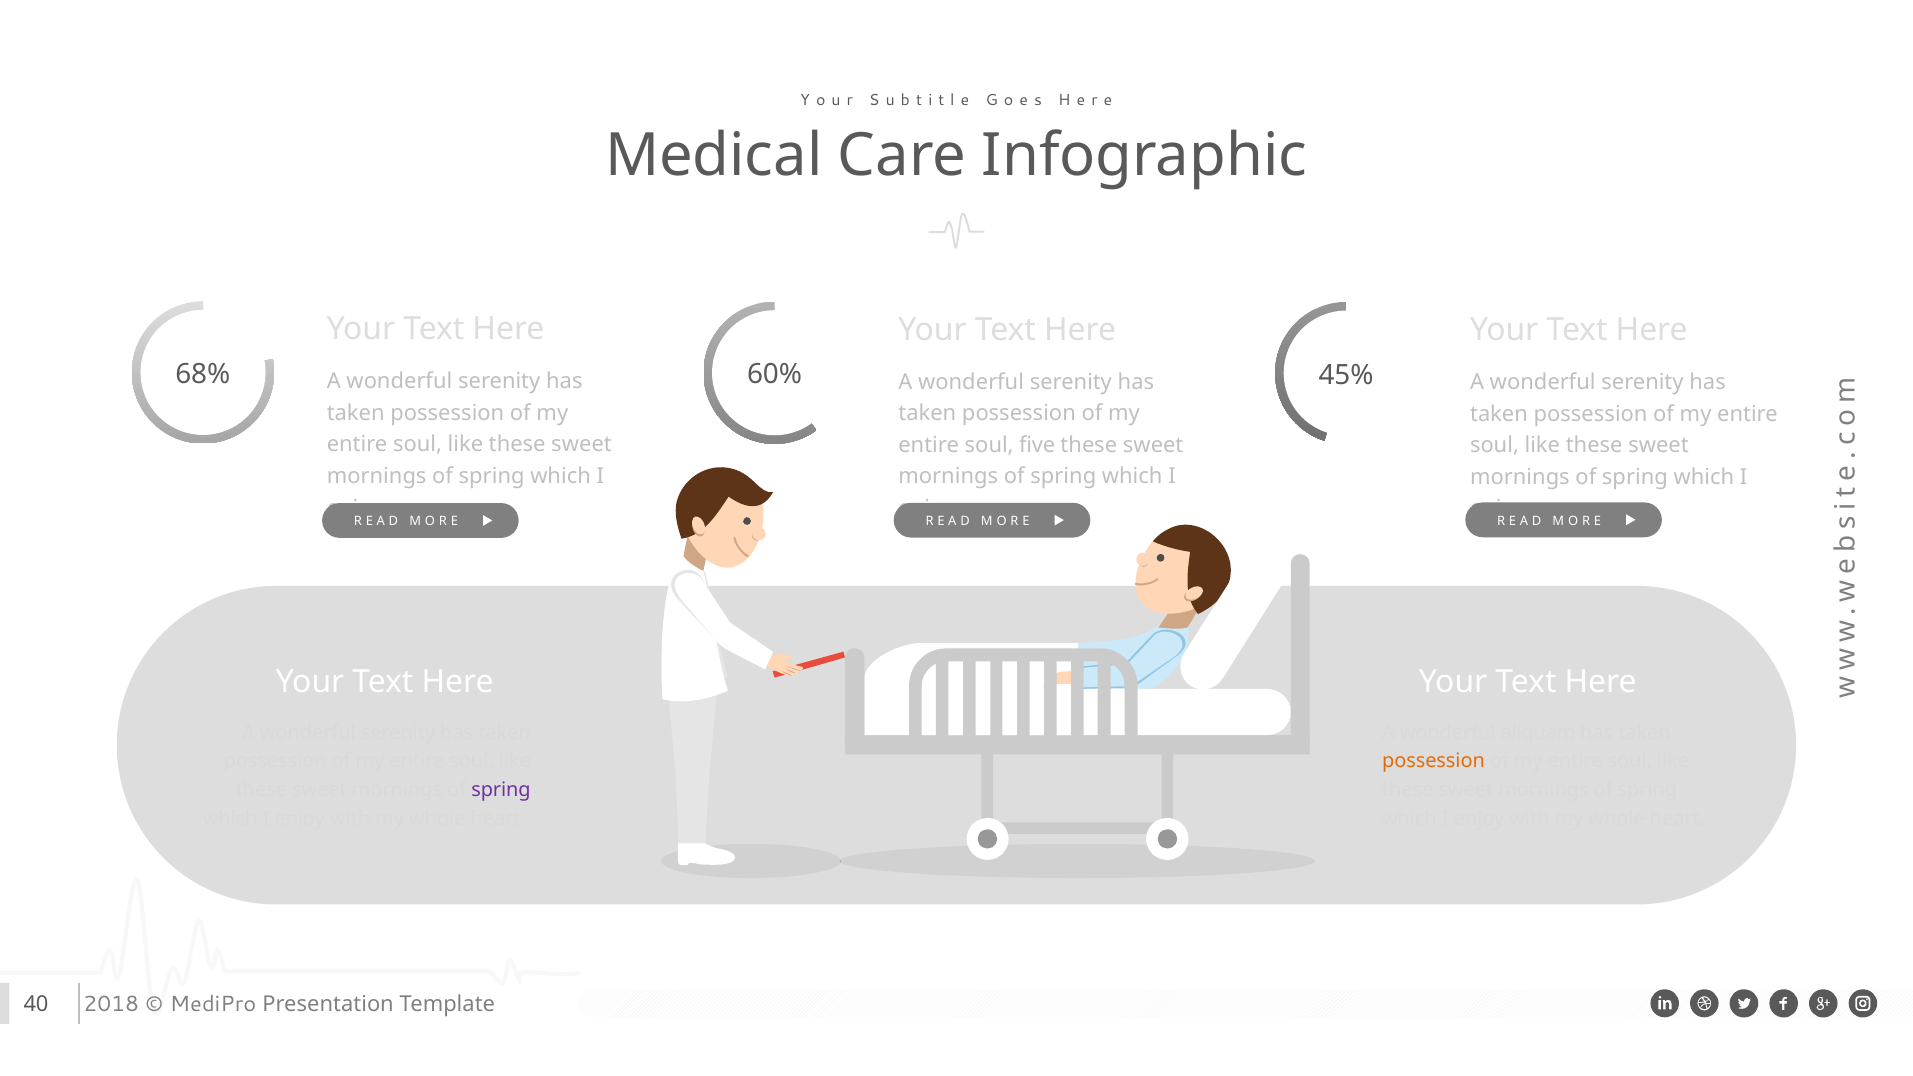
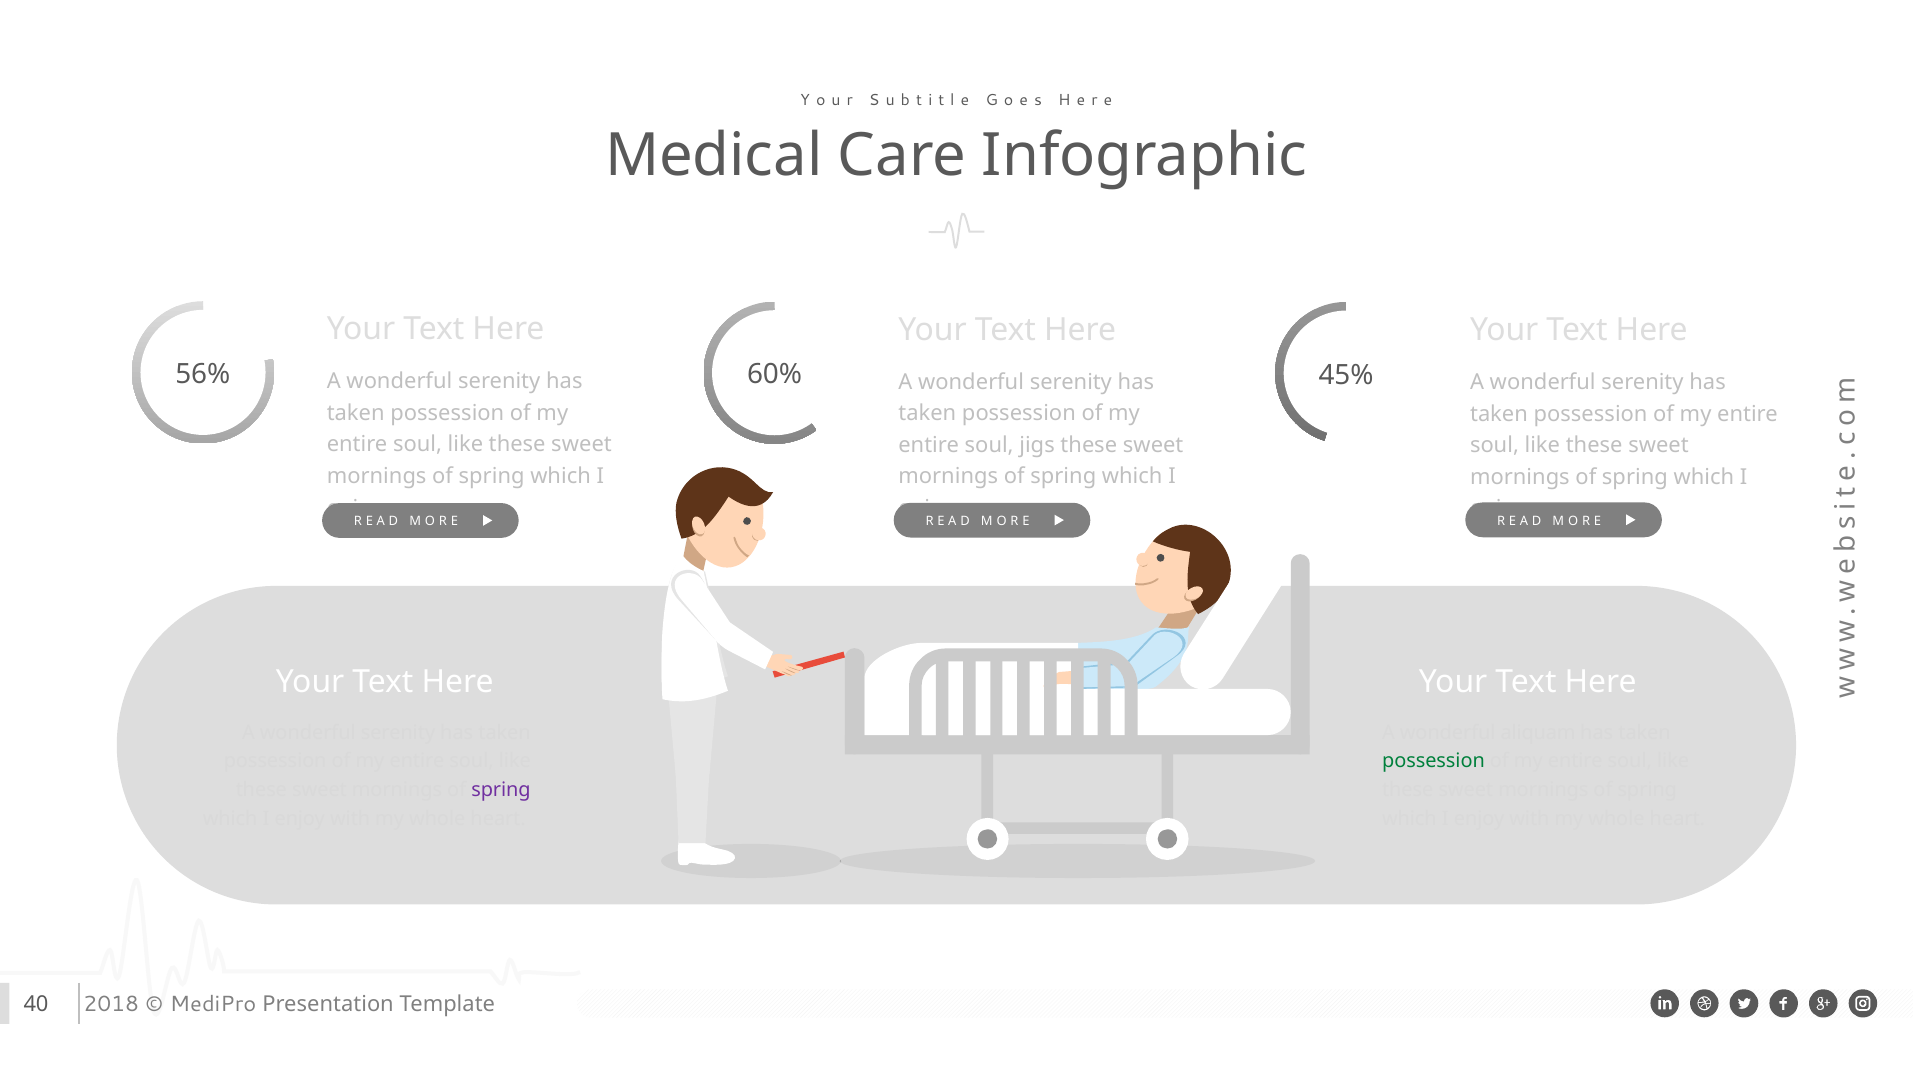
68%: 68% -> 56%
five: five -> jigs
possession at (1433, 761) colour: orange -> green
